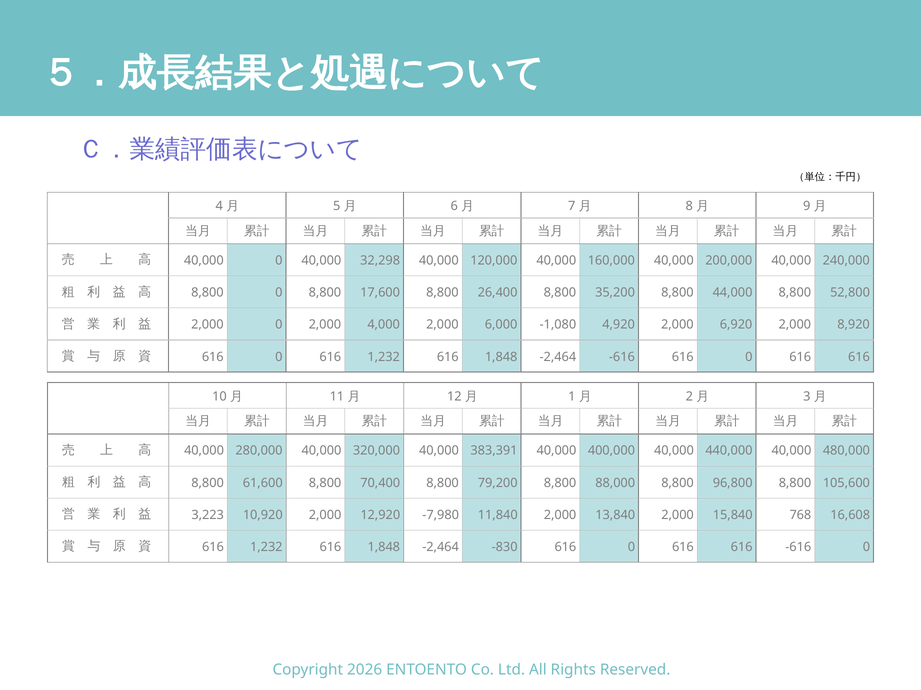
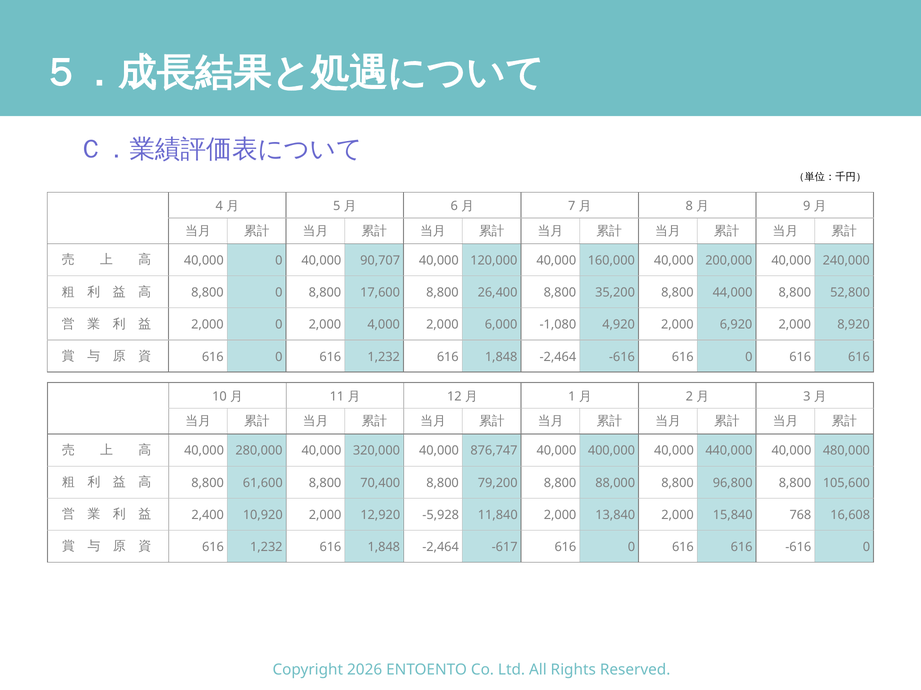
32,298: 32,298 -> 90,707
383,391: 383,391 -> 876,747
3,223: 3,223 -> 2,400
-7,980: -7,980 -> -5,928
-830: -830 -> -617
